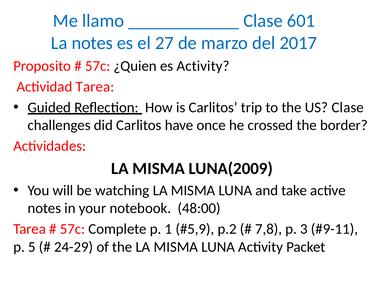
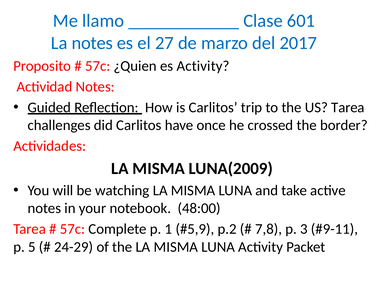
Actividad Tarea: Tarea -> Notes
US Clase: Clase -> Tarea
